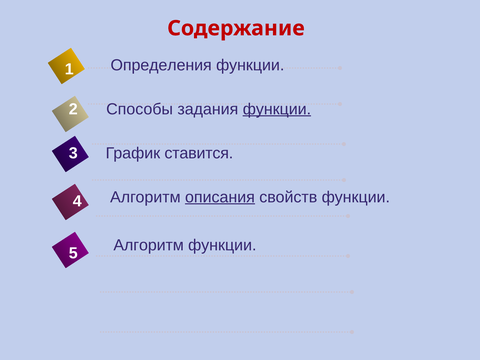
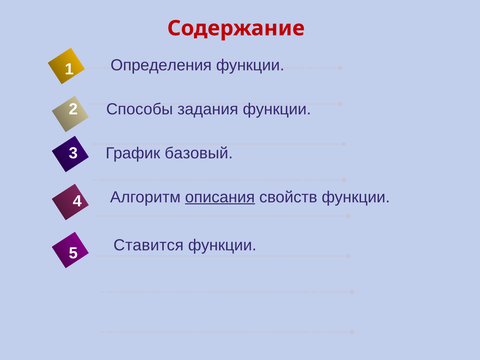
функции at (277, 109) underline: present -> none
ставится: ставится -> базовый
Алгоритм at (149, 245): Алгоритм -> Ставится
